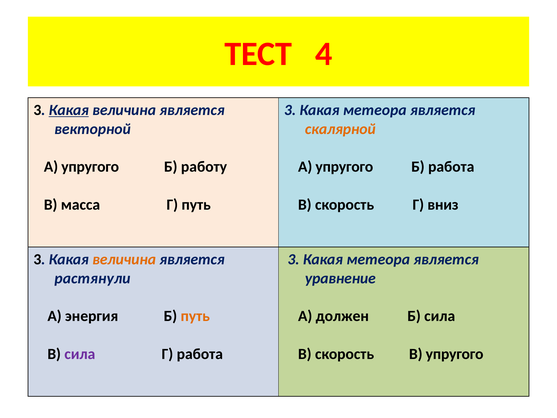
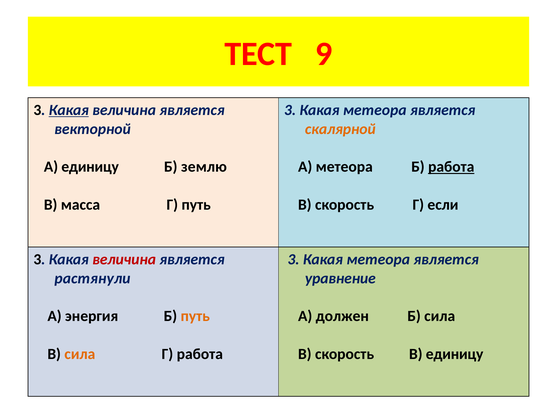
4: 4 -> 9
упругого at (90, 167): упругого -> единицу
работу: работу -> землю
упругого at (344, 167): упругого -> метеора
работа at (451, 167) underline: none -> present
вниз: вниз -> если
величина at (124, 259) colour: orange -> red
сила at (80, 354) colour: purple -> orange
В упругого: упругого -> единицу
